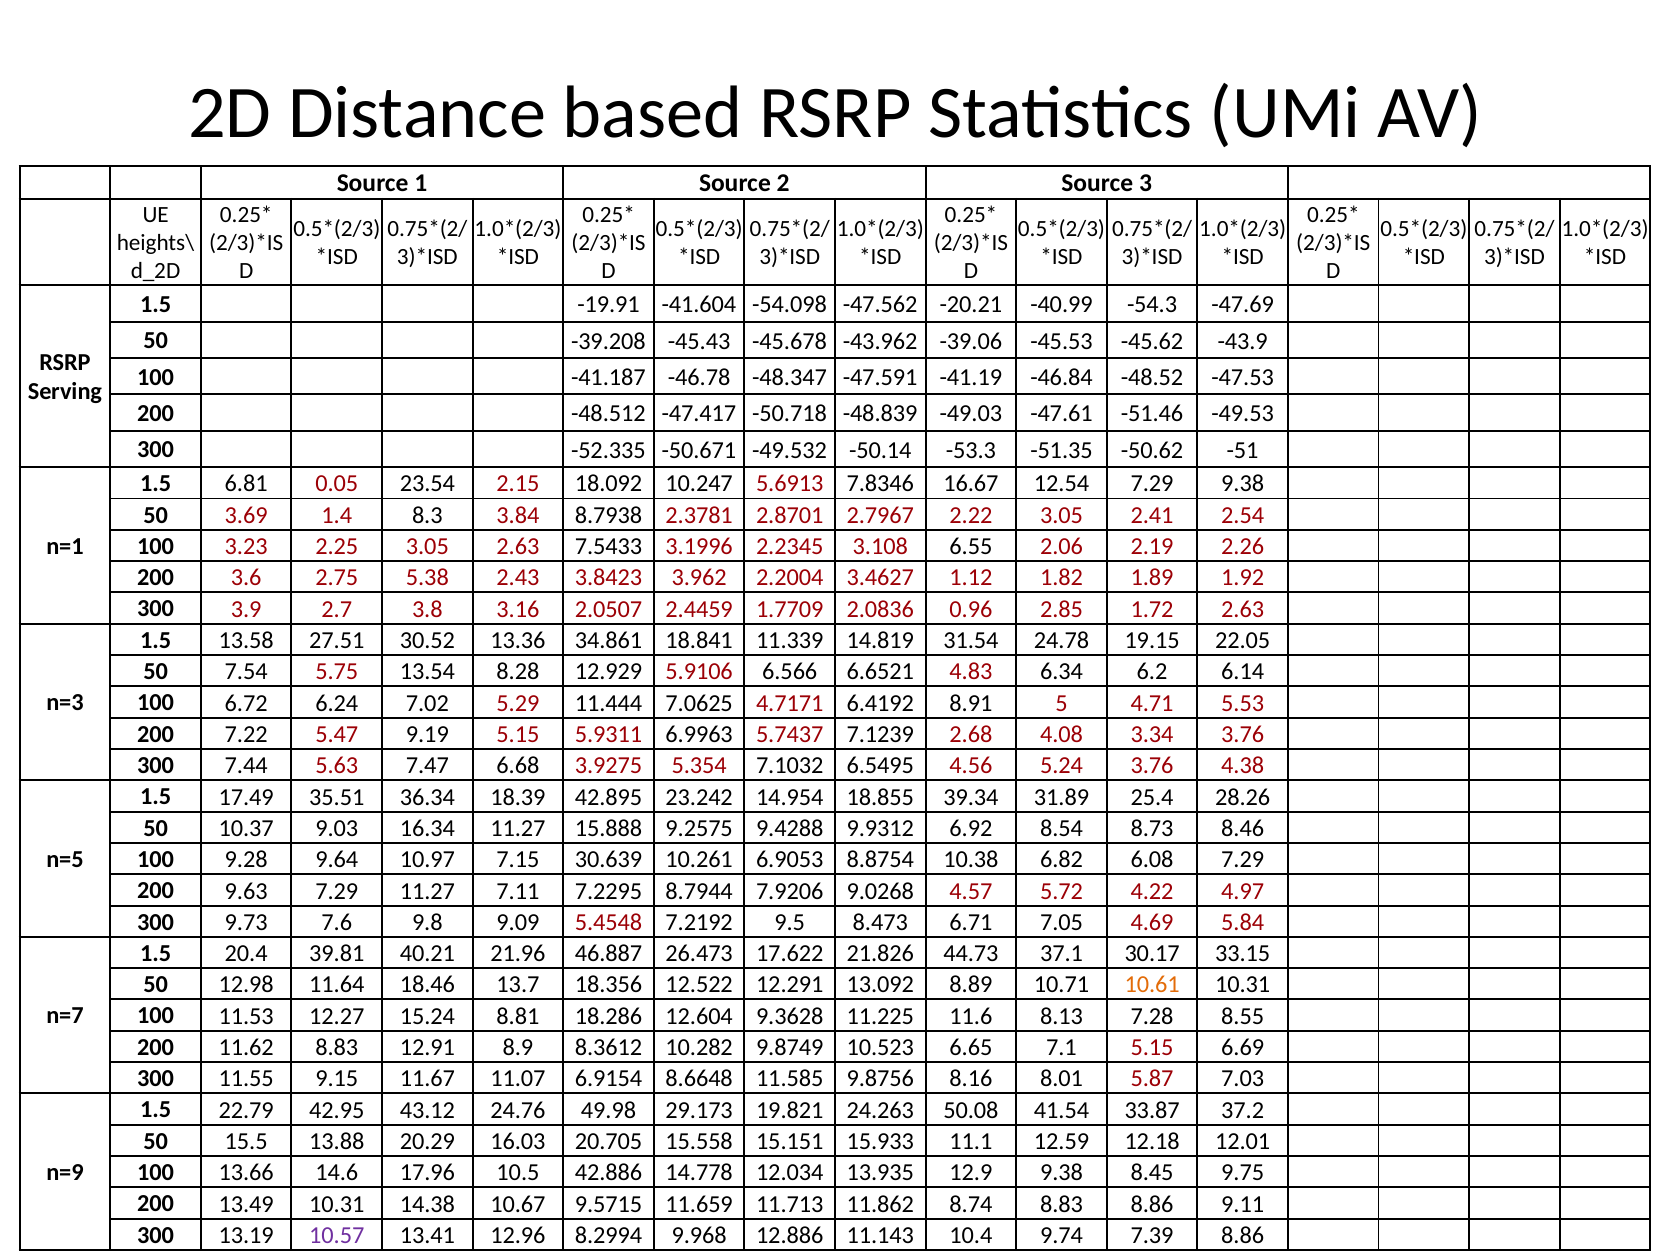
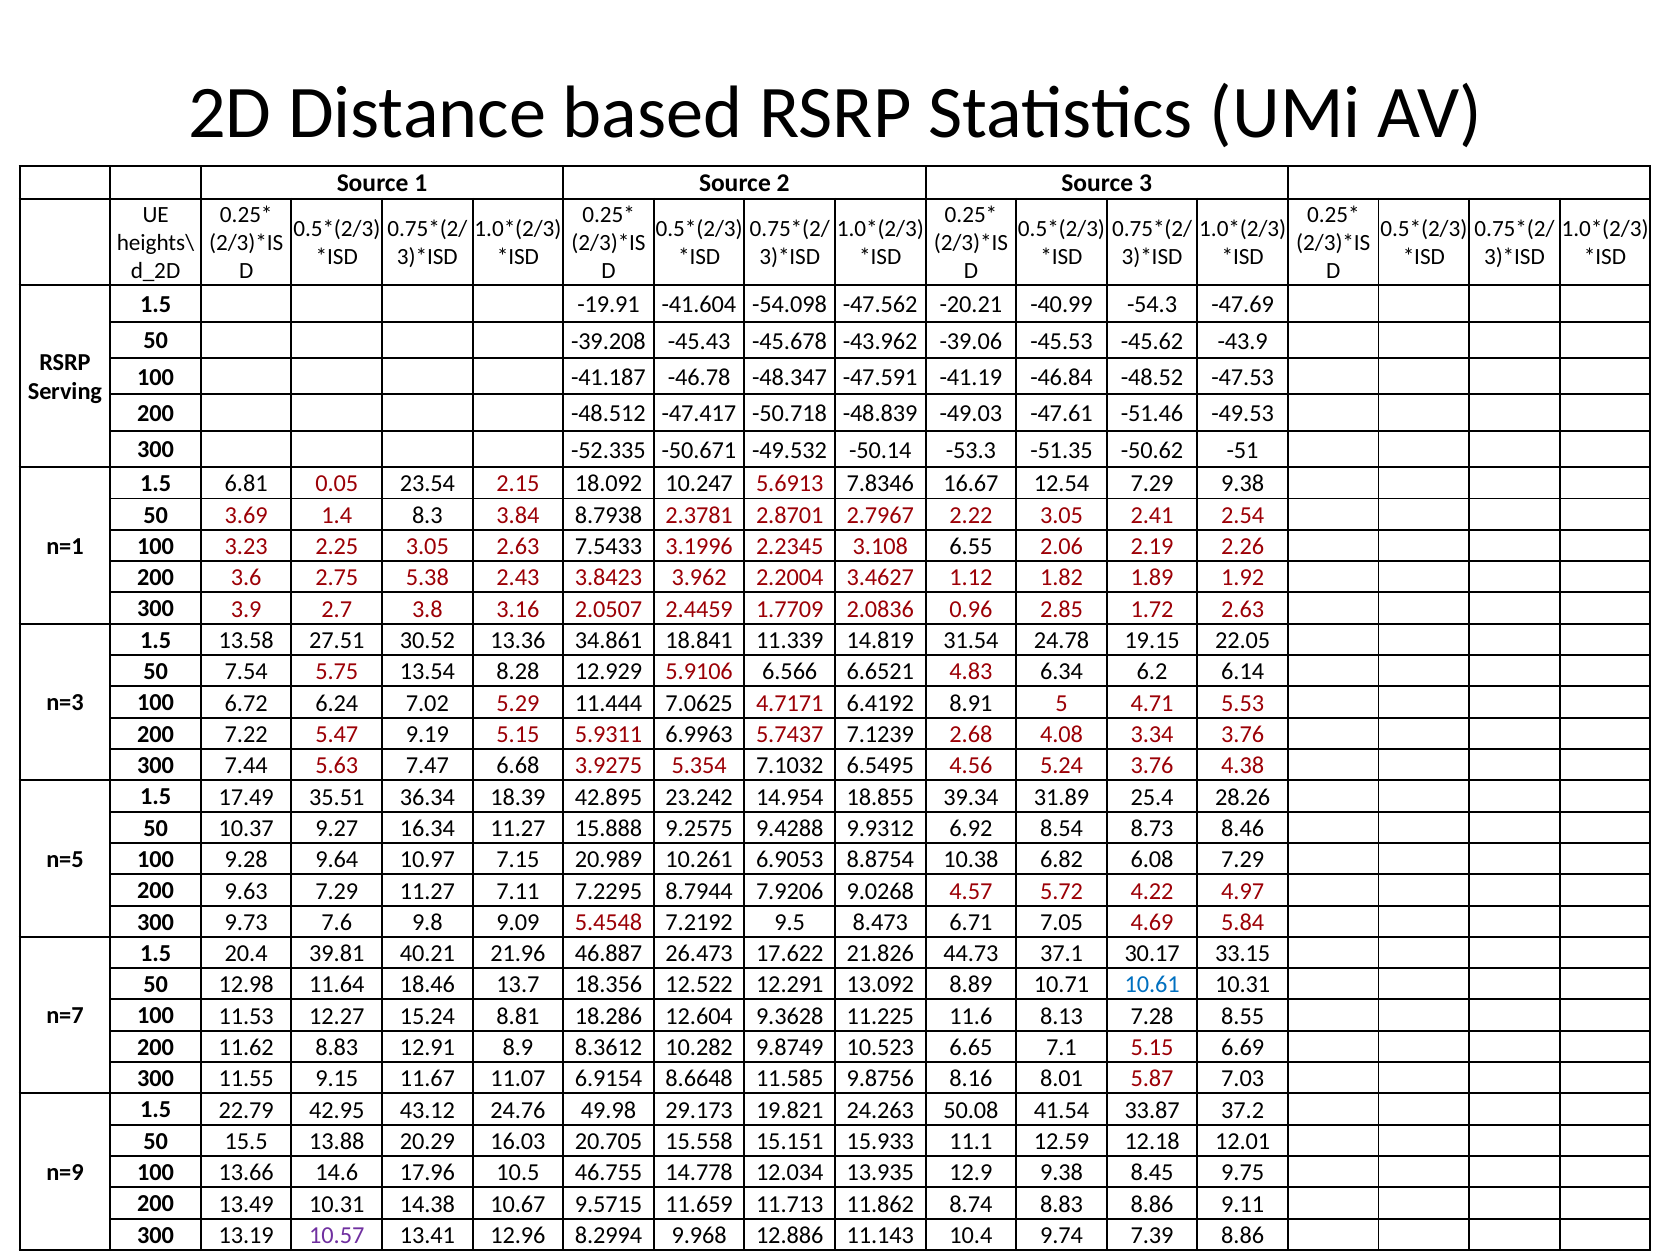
9.03: 9.03 -> 9.27
30.639: 30.639 -> 20.989
10.61 colour: orange -> blue
42.886: 42.886 -> 46.755
